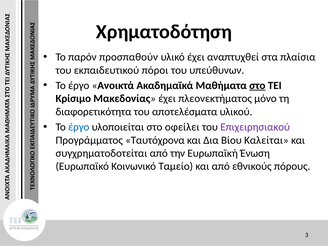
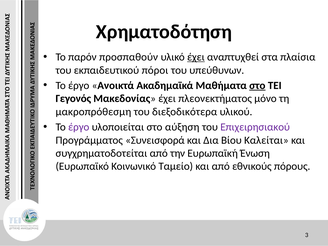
έχει at (196, 57) underline: none -> present
Κρίσιμο: Κρίσιμο -> Γεγονός
διαφορετικότητα: διαφορετικότητα -> μακροπρόθεσμη
αποτελέσματα: αποτελέσματα -> διεξοδικότερα
έργο at (79, 127) colour: blue -> purple
οφείλει: οφείλει -> αύξηση
Ταυτόχρονα: Ταυτόχρονα -> Συνεισφορά
